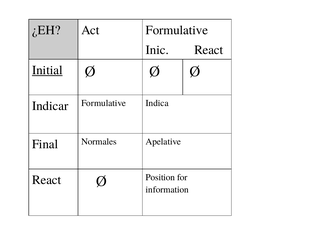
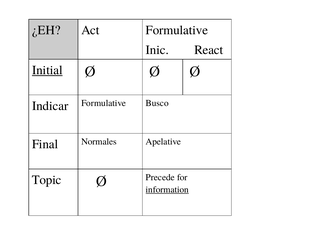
Indica: Indica -> Busco
React at (47, 180): React -> Topic
Position: Position -> Precede
information underline: none -> present
